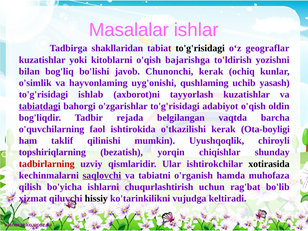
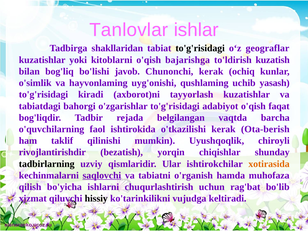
Masalalar: Masalalar -> Tanlovlar
yozishni: yozishni -> kuzatish
ishlab: ishlab -> kiradi
tabiatdagi underline: present -> none
oldin: oldin -> faqat
Ota-boyligi: Ota-boyligi -> Ota-berish
topshiriqlarning: topshiriqlarning -> rivojlantirishdir
tadbirlarning colour: red -> black
xotirasida colour: black -> orange
